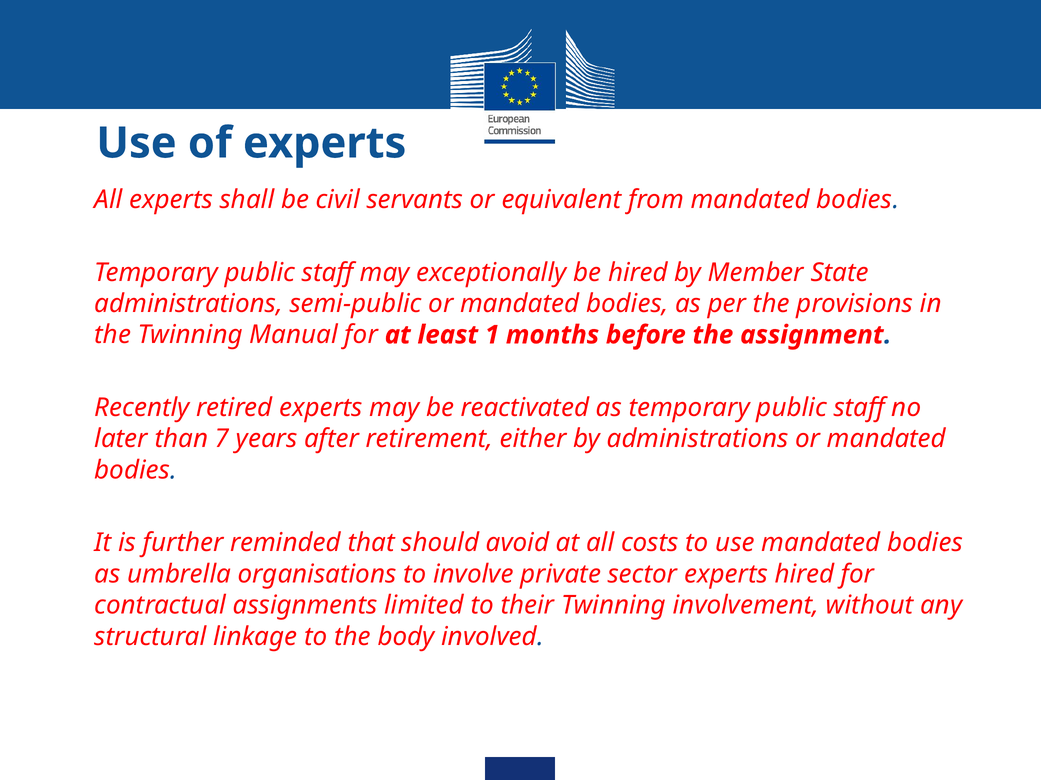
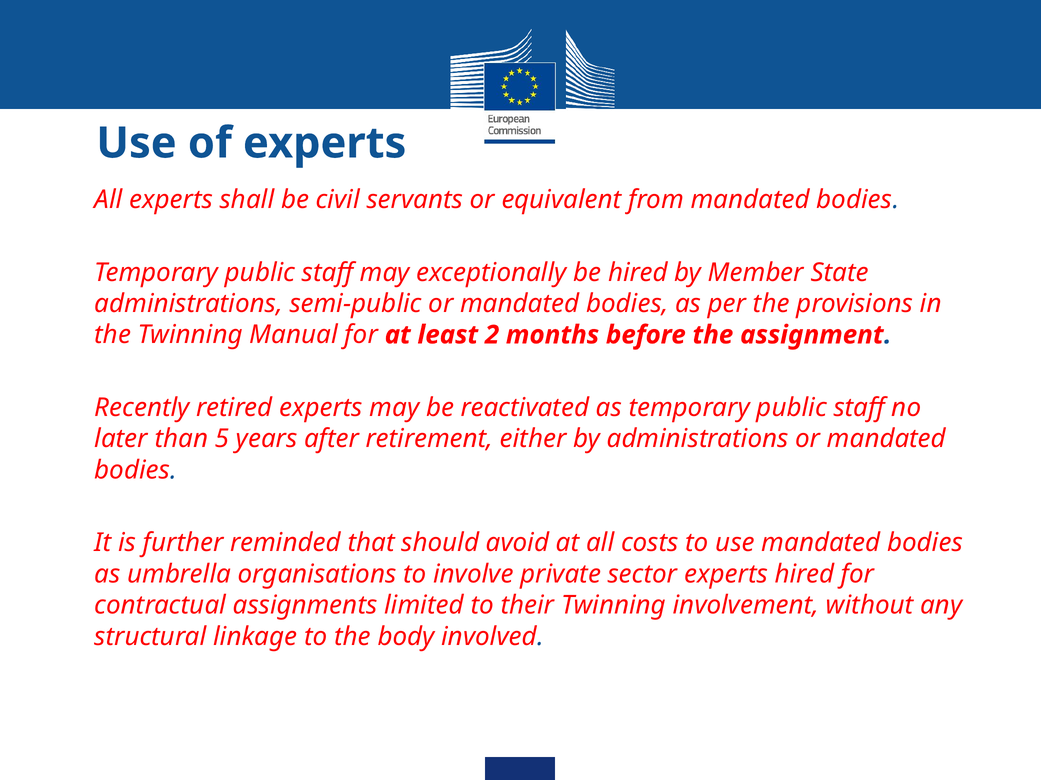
1: 1 -> 2
7: 7 -> 5
